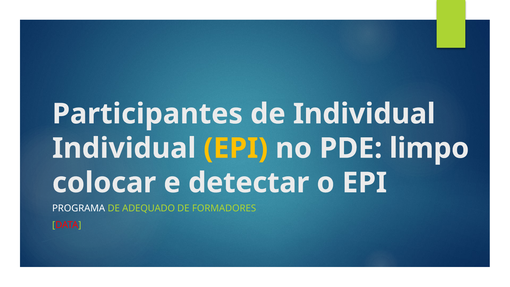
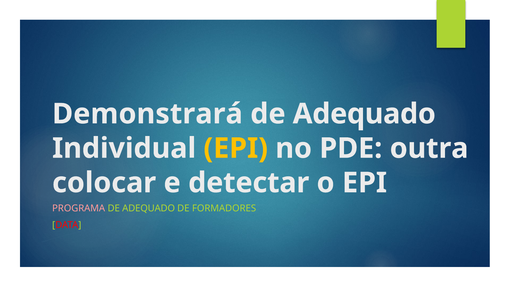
Participantes: Participantes -> Demonstrará
Individual at (364, 114): Individual -> Adequado
limpo: limpo -> outra
PROGRAMA colour: white -> pink
